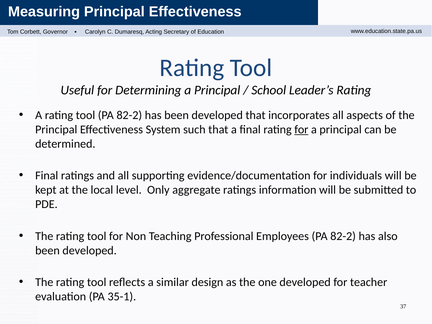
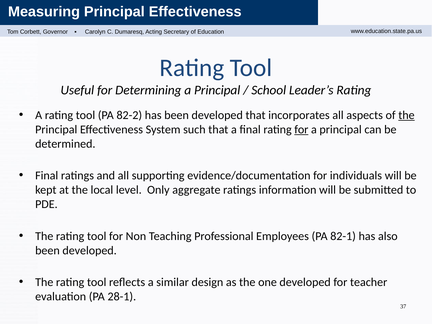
the at (406, 115) underline: none -> present
Employees PA 82-2: 82-2 -> 82-1
35-1: 35-1 -> 28-1
